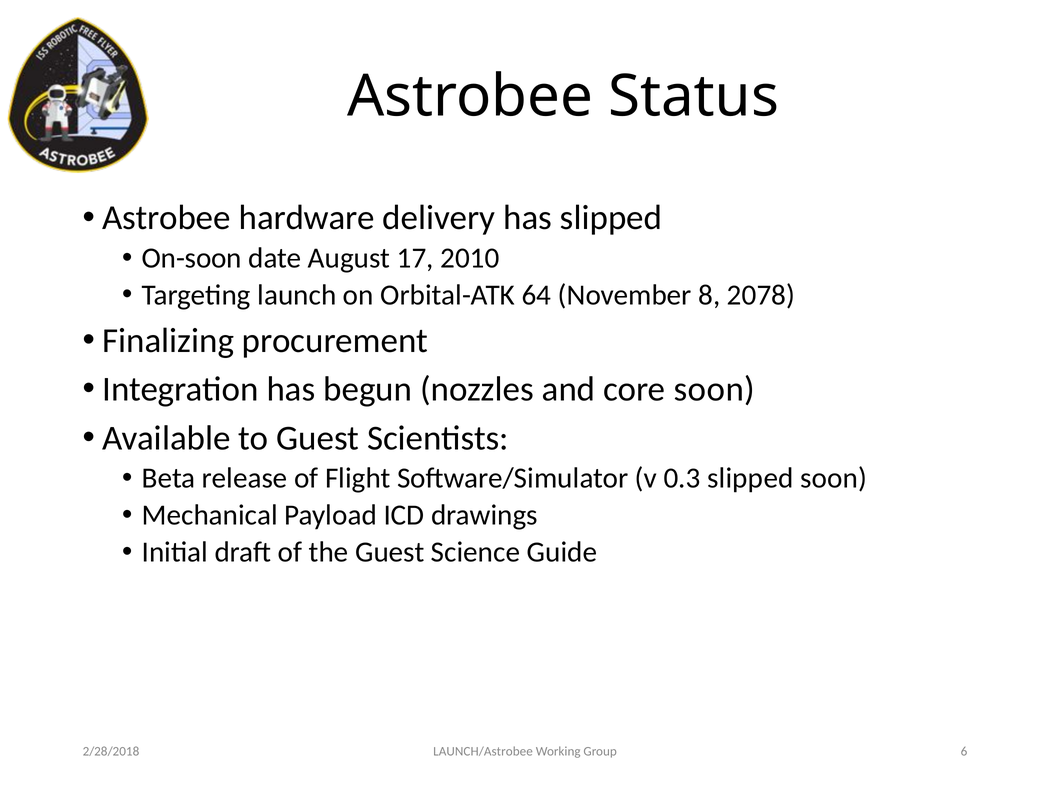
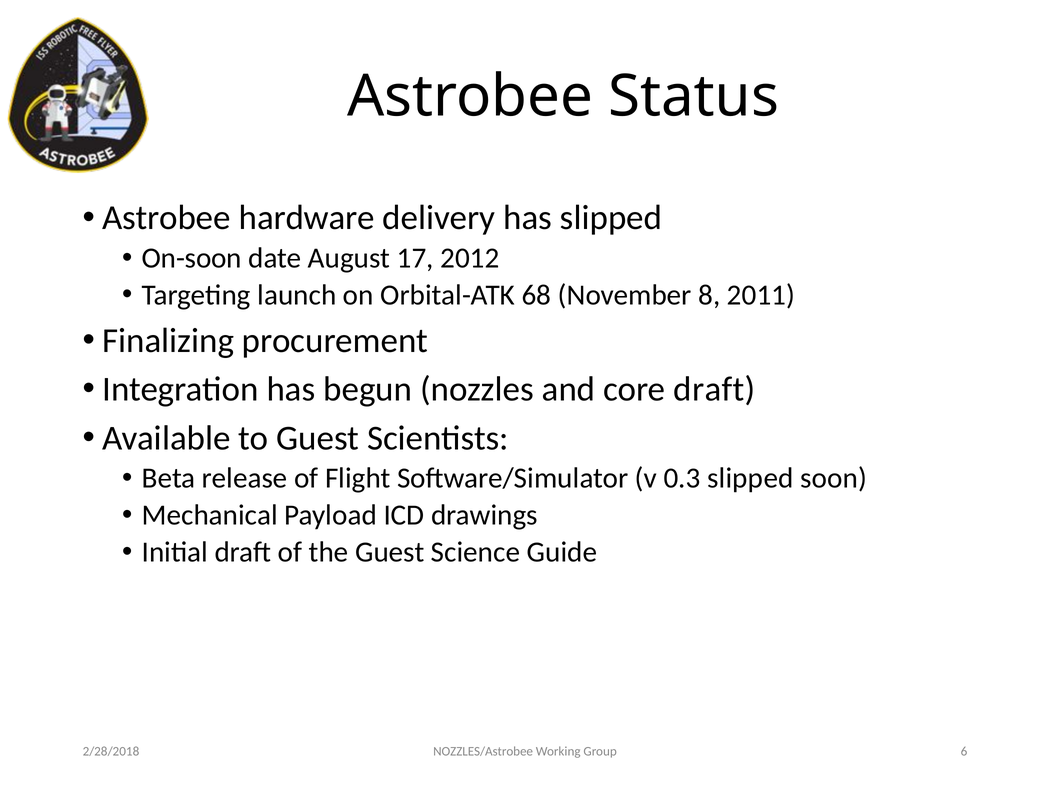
2010: 2010 -> 2012
64: 64 -> 68
2078: 2078 -> 2011
core soon: soon -> draft
LAUNCH/Astrobee: LAUNCH/Astrobee -> NOZZLES/Astrobee
